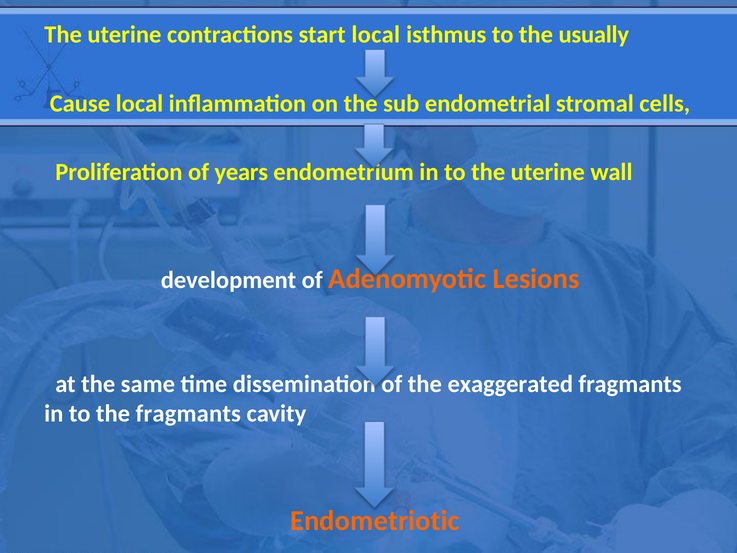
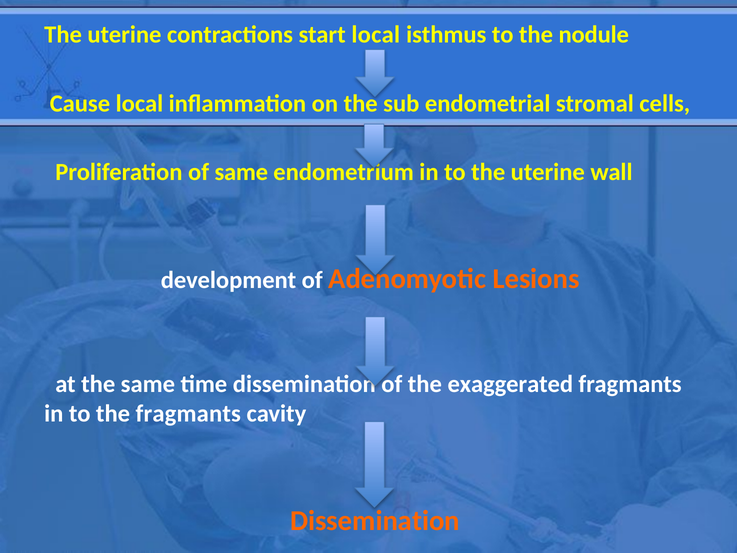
usually: usually -> nodule
of years: years -> same
Endometriotic at (375, 520): Endometriotic -> Dissemination
